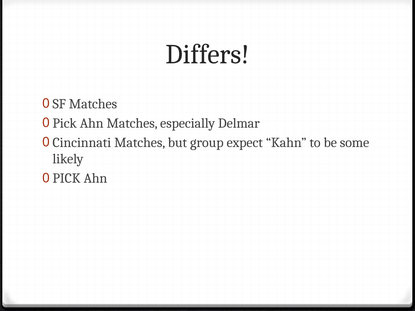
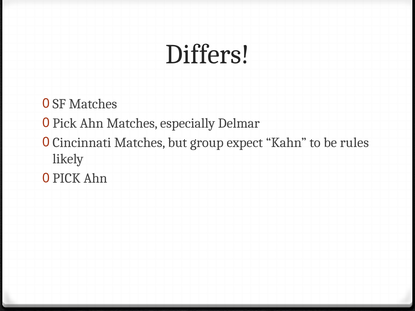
some: some -> rules
